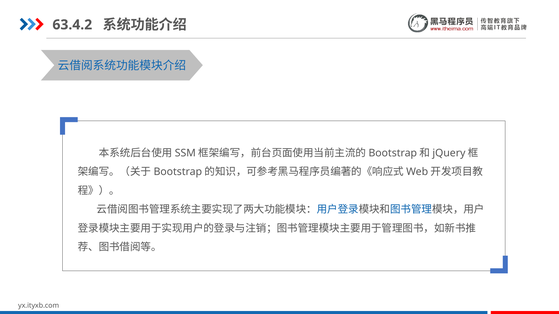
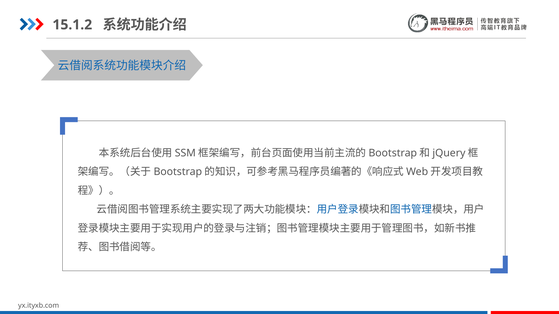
63.4.2: 63.4.2 -> 15.1.2
